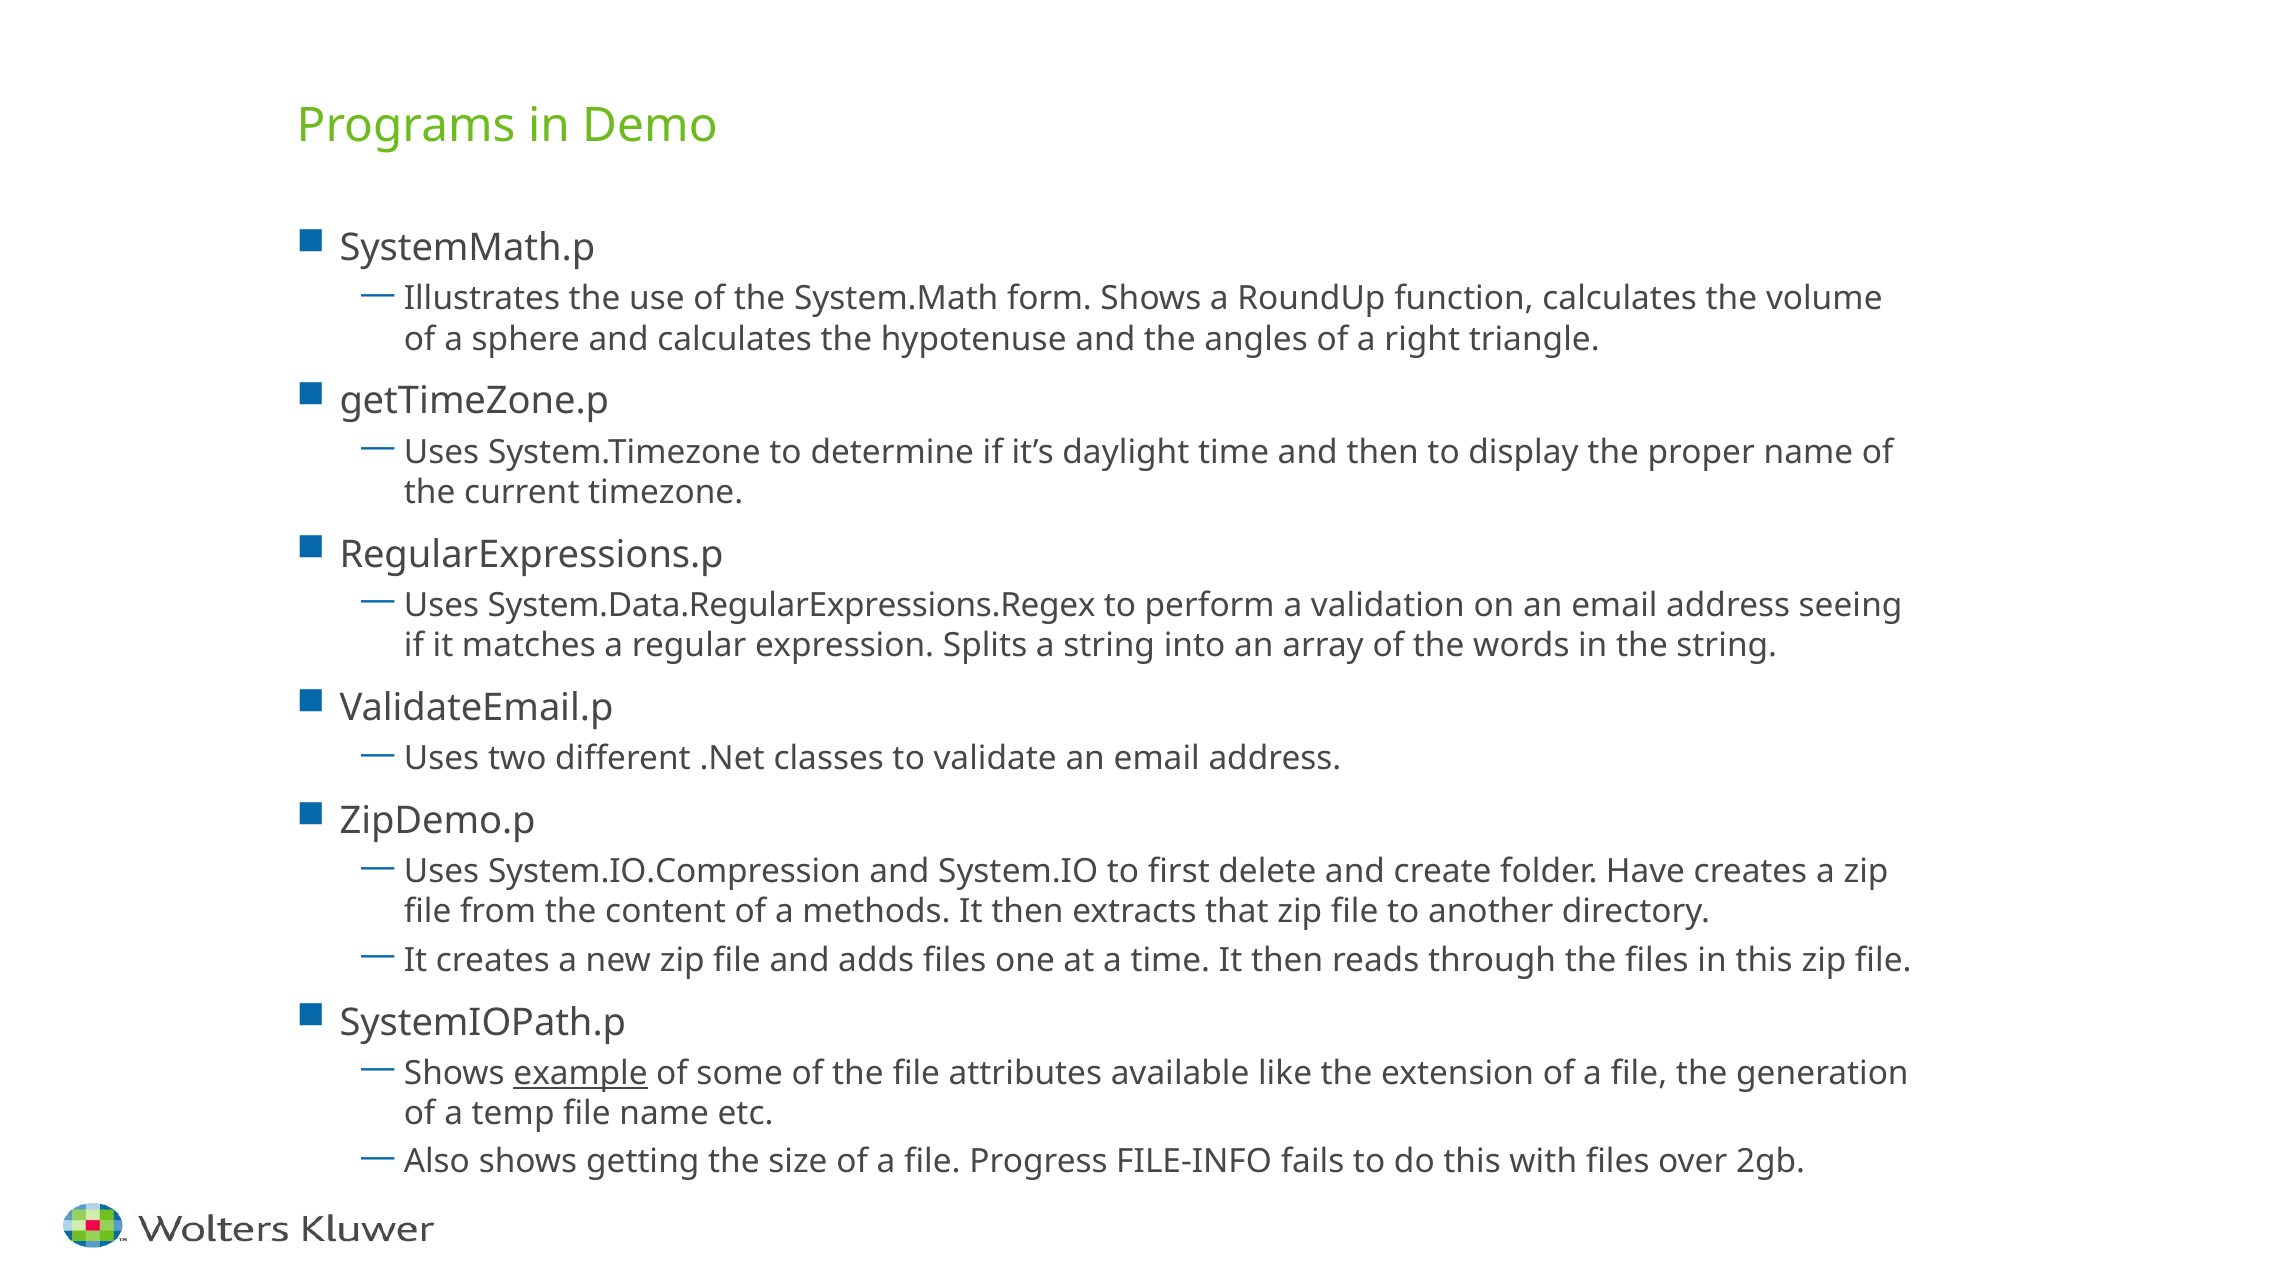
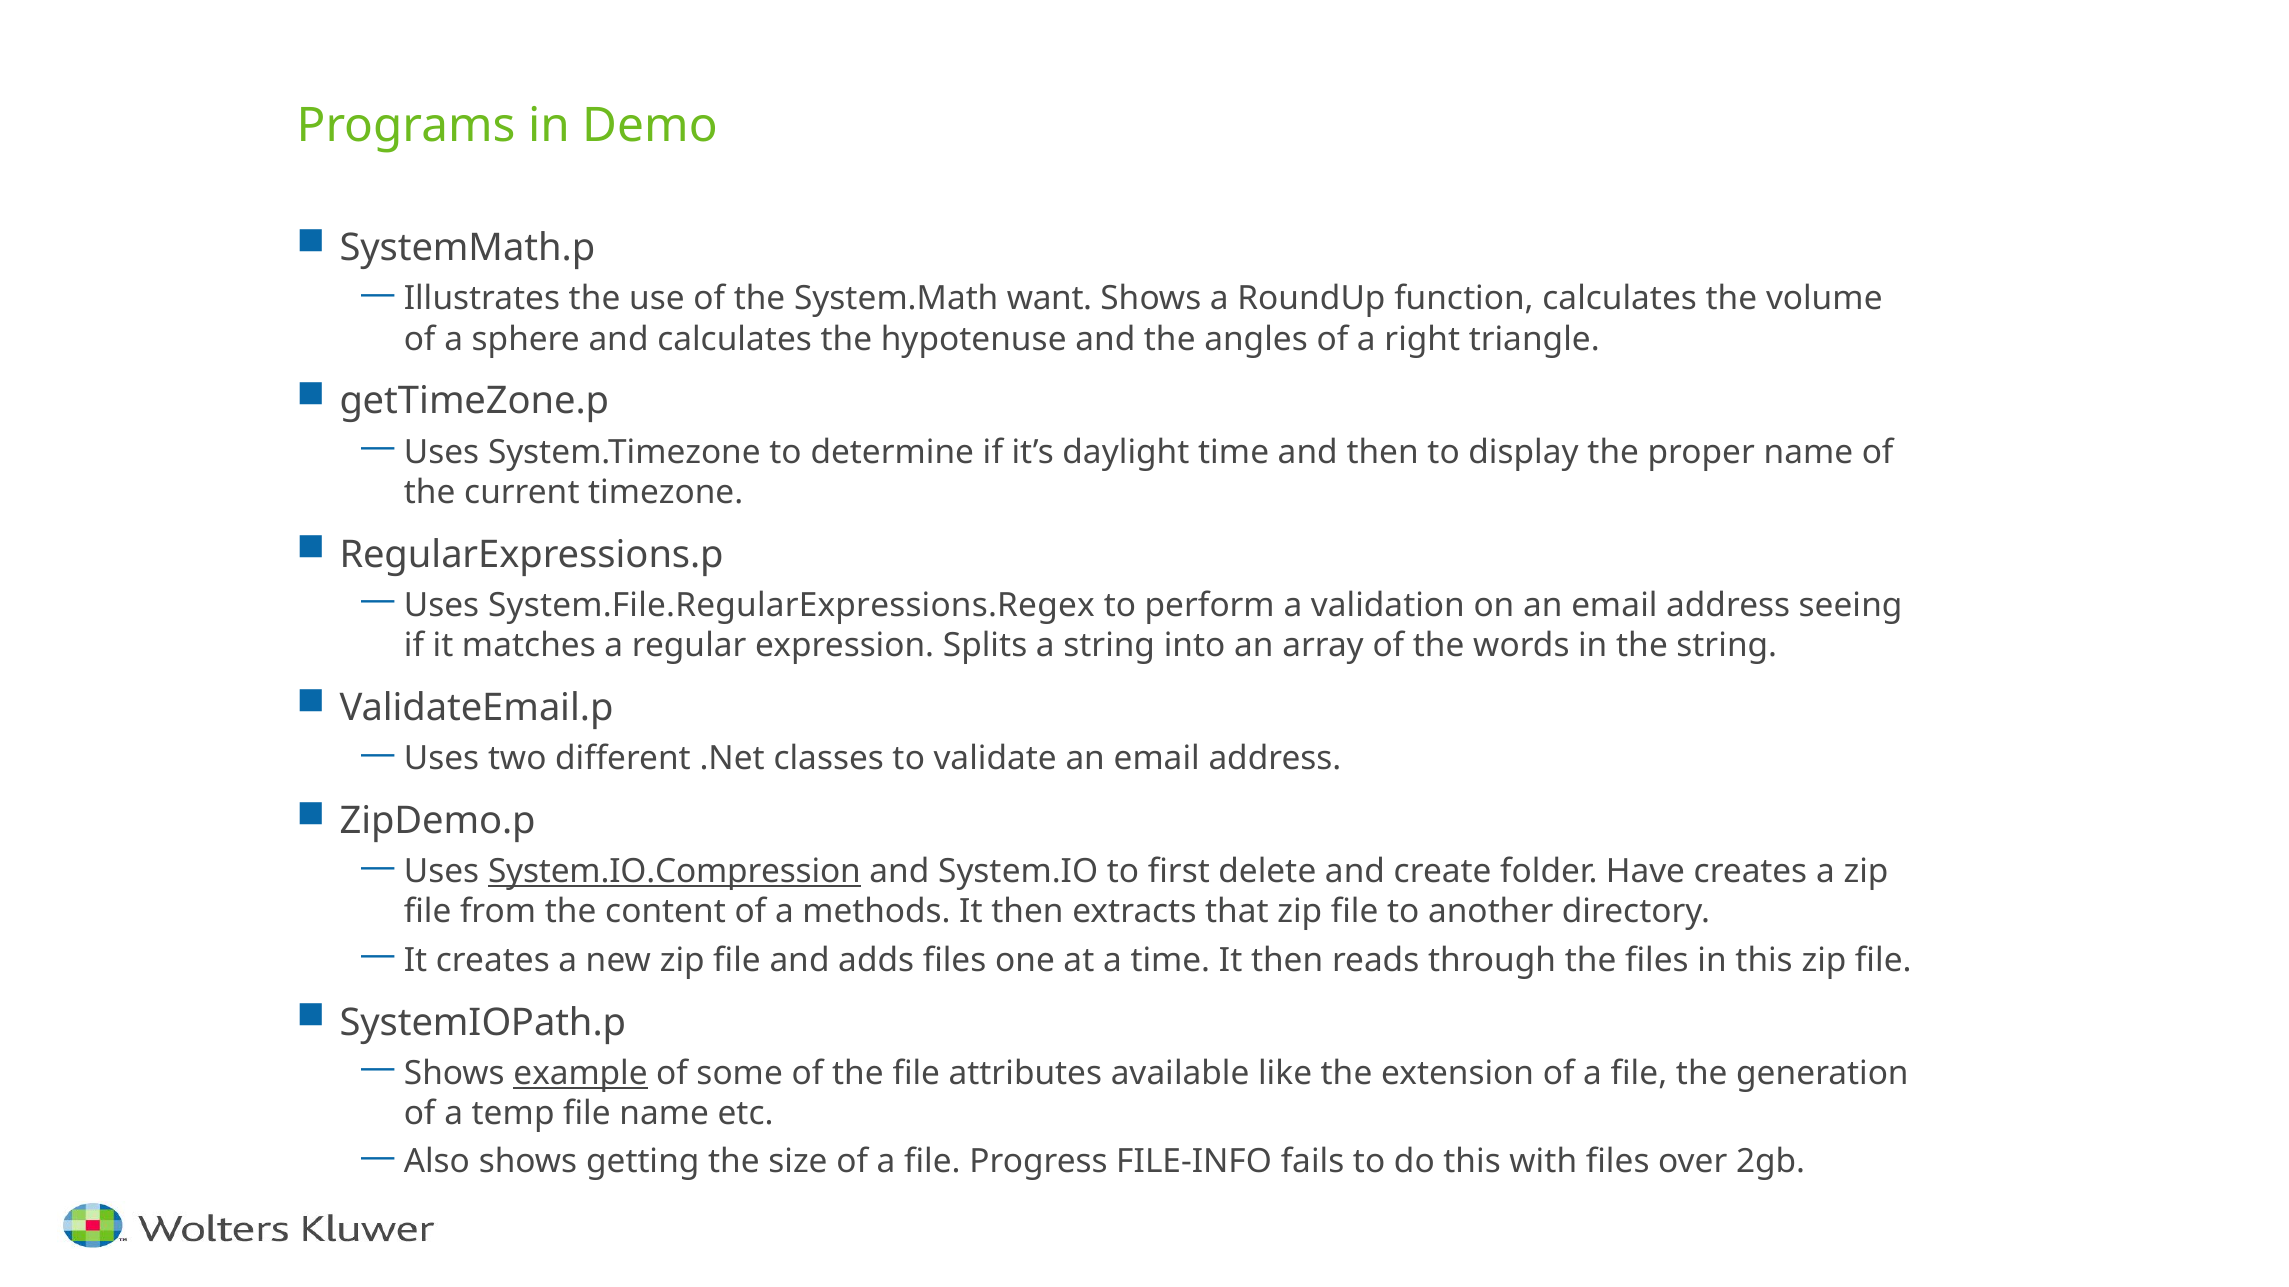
form: form -> want
System.Data.RegularExpressions.Regex: System.Data.RegularExpressions.Regex -> System.File.RegularExpressions.Regex
System.IO.Compression underline: none -> present
